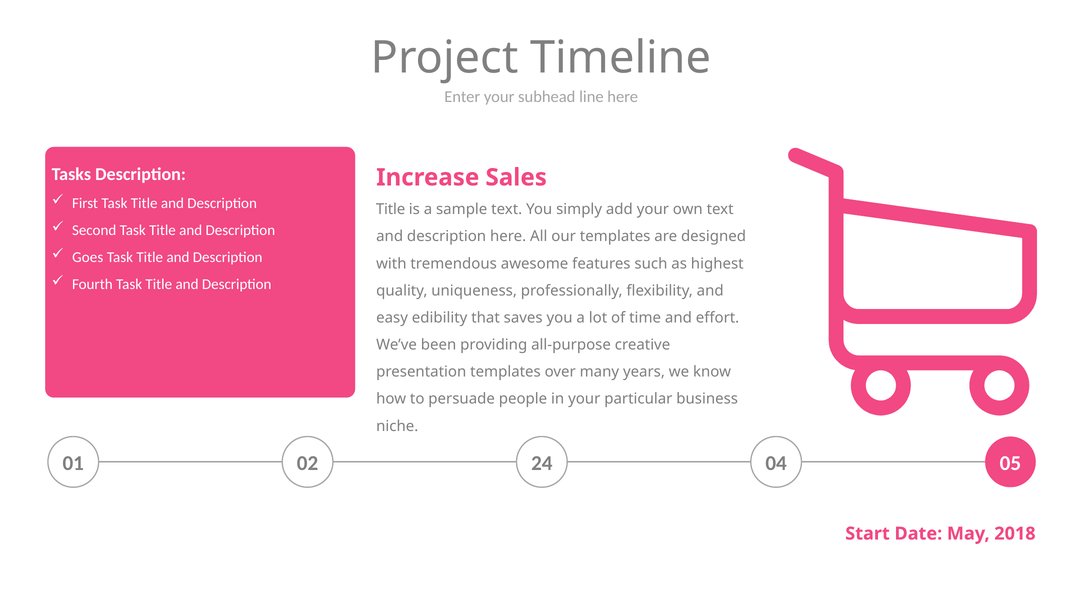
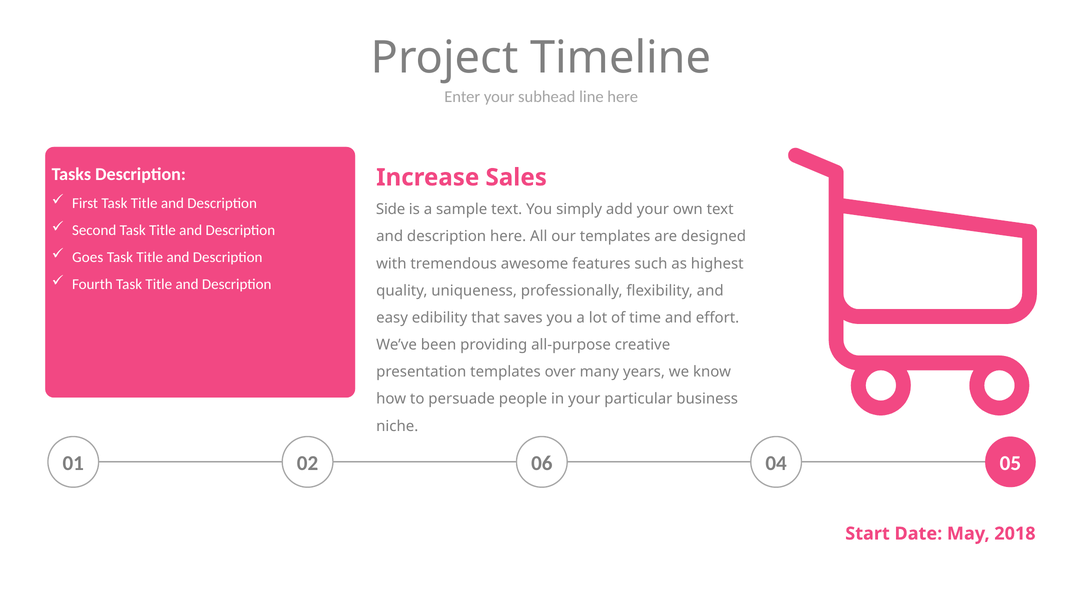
Title at (391, 209): Title -> Side
24: 24 -> 06
